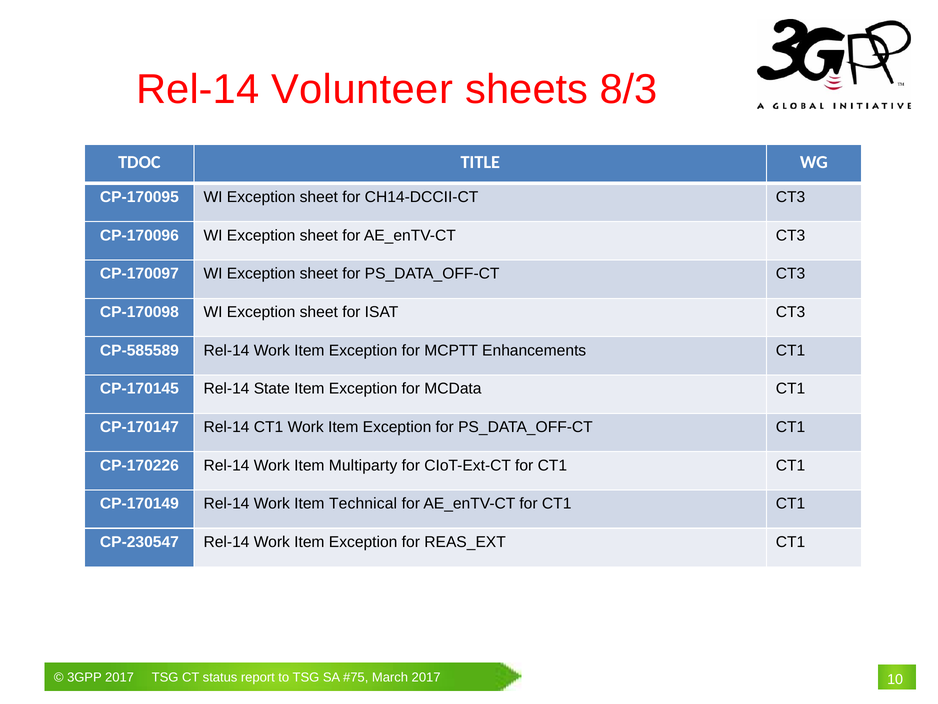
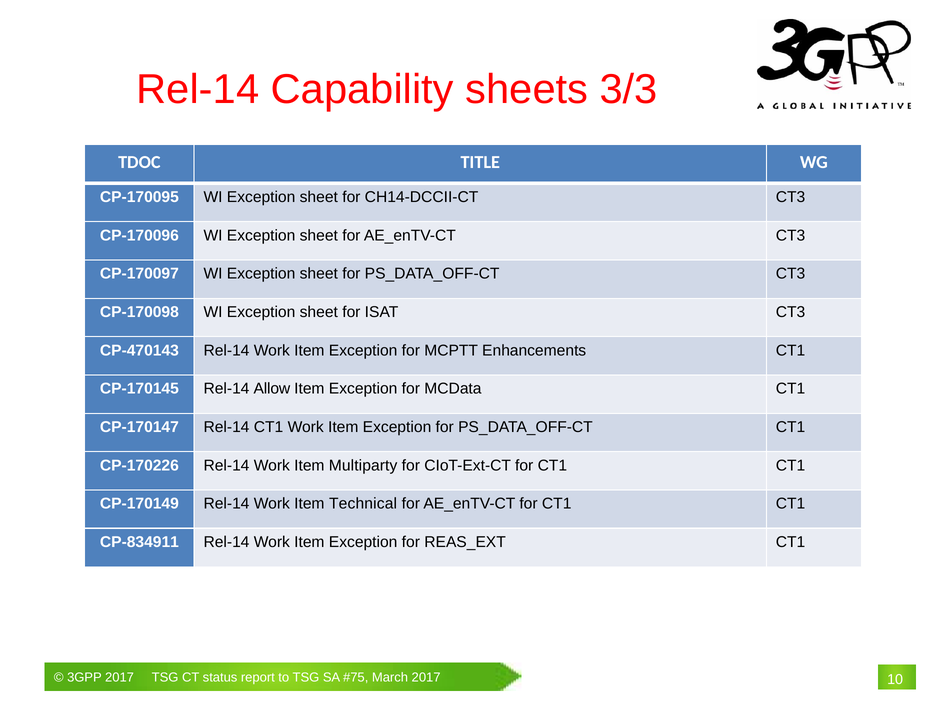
Volunteer: Volunteer -> Capability
8/3: 8/3 -> 3/3
CP-585589: CP-585589 -> CP-470143
State: State -> Allow
CP-230547: CP-230547 -> CP-834911
